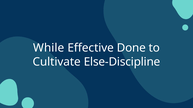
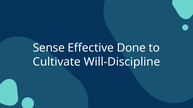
While: While -> Sense
Else-Discipline: Else-Discipline -> Will-Discipline
